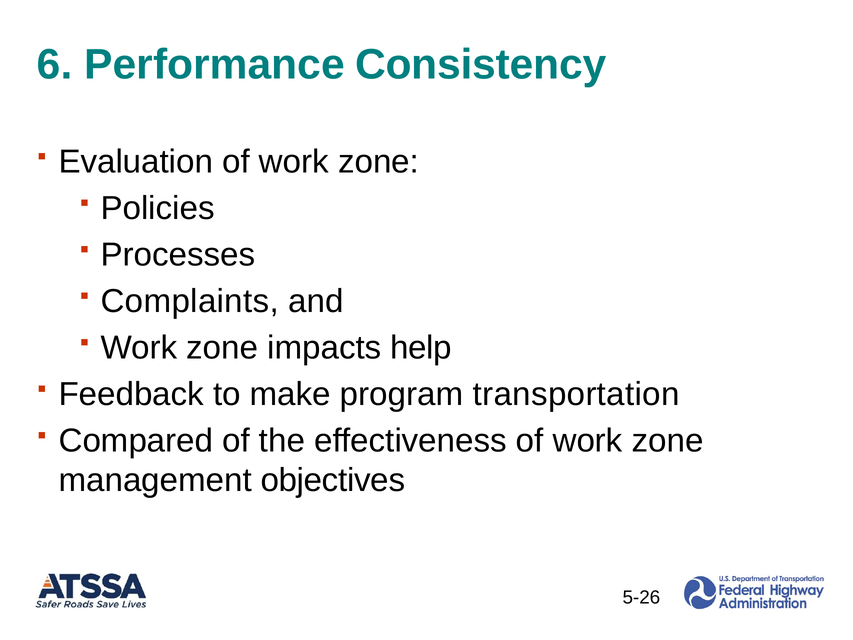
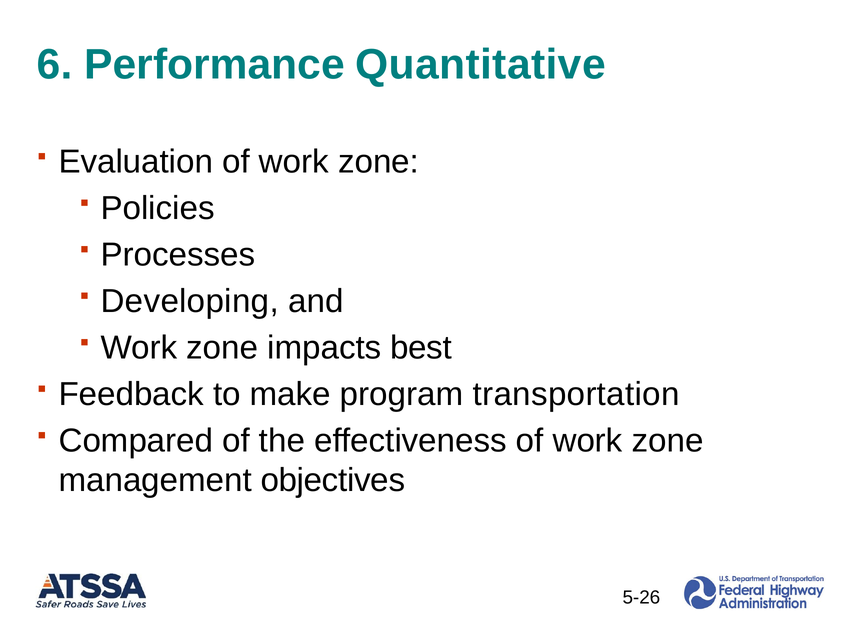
Consistency: Consistency -> Quantitative
Complaints: Complaints -> Developing
help: help -> best
